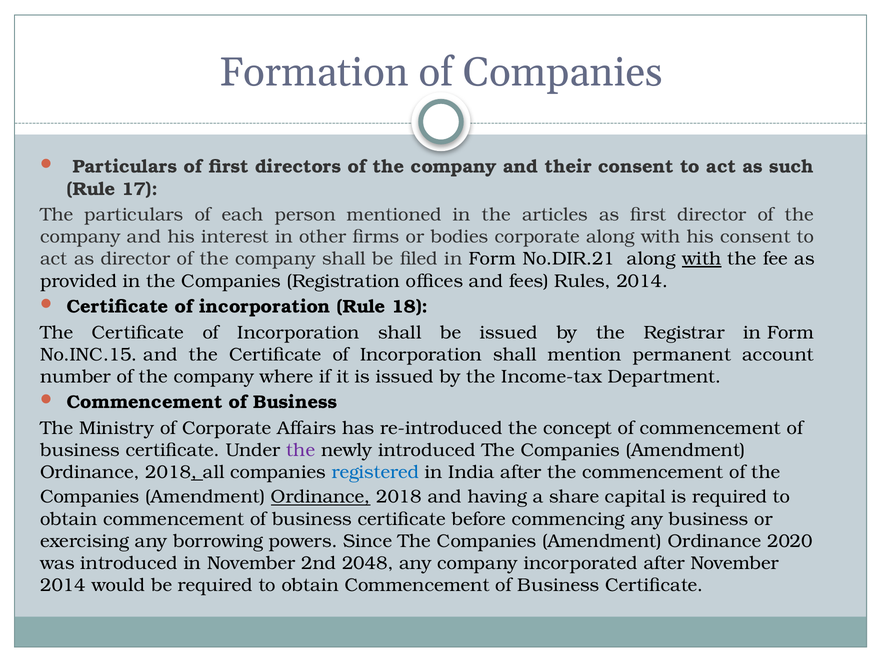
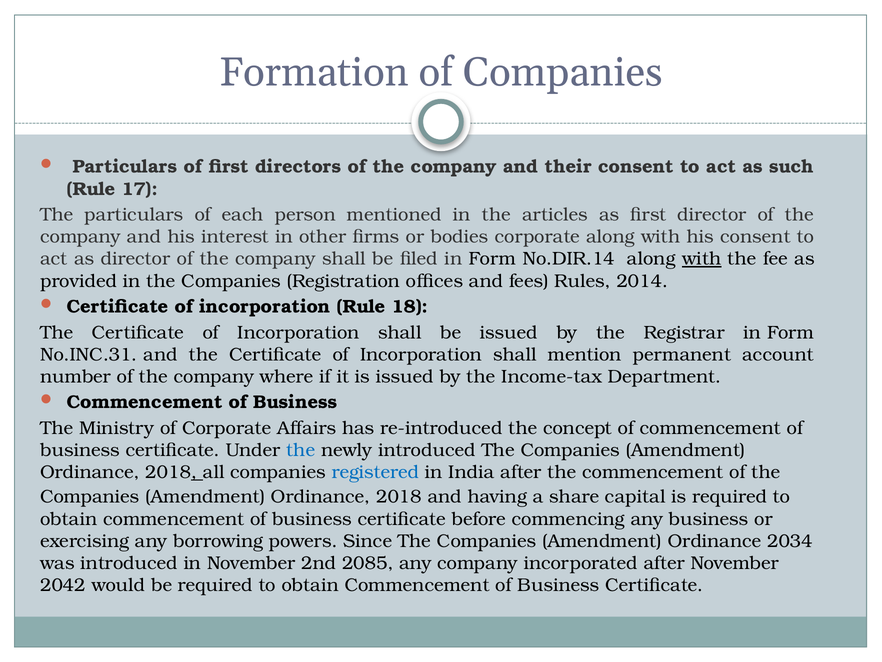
No.DIR.21: No.DIR.21 -> No.DIR.14
No.INC.15: No.INC.15 -> No.INC.31
the at (301, 450) colour: purple -> blue
Ordinance at (321, 497) underline: present -> none
2020: 2020 -> 2034
2048: 2048 -> 2085
2014 at (63, 585): 2014 -> 2042
